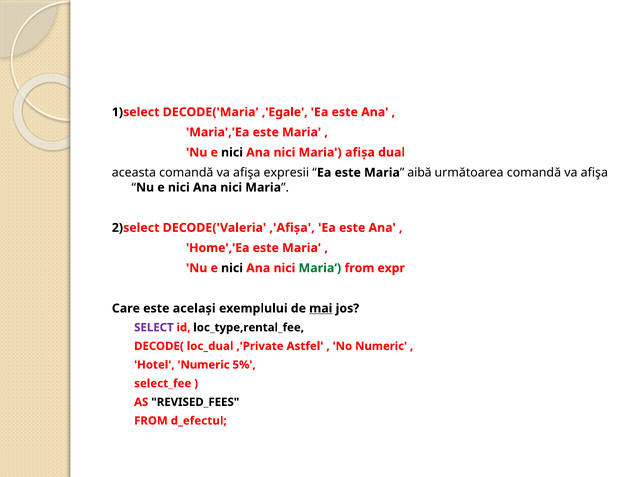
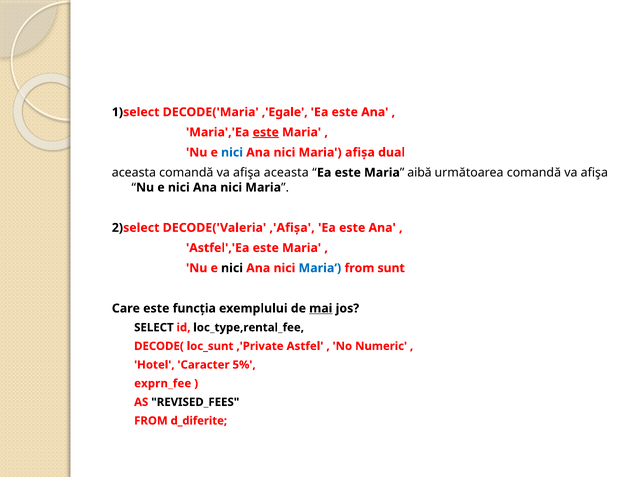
este at (266, 132) underline: none -> present
nici at (232, 152) colour: black -> blue
afişa expresii: expresii -> aceasta
Home','Ea: Home','Ea -> Astfel','Ea
Maria‘ colour: green -> blue
expr: expr -> sunt
acelaşi: acelaşi -> funcţia
SELECT colour: purple -> black
loc_dual: loc_dual -> loc_sunt
Hotel Numeric: Numeric -> Caracter
select_fee: select_fee -> exprn_fee
d_efectul: d_efectul -> d_diferite
